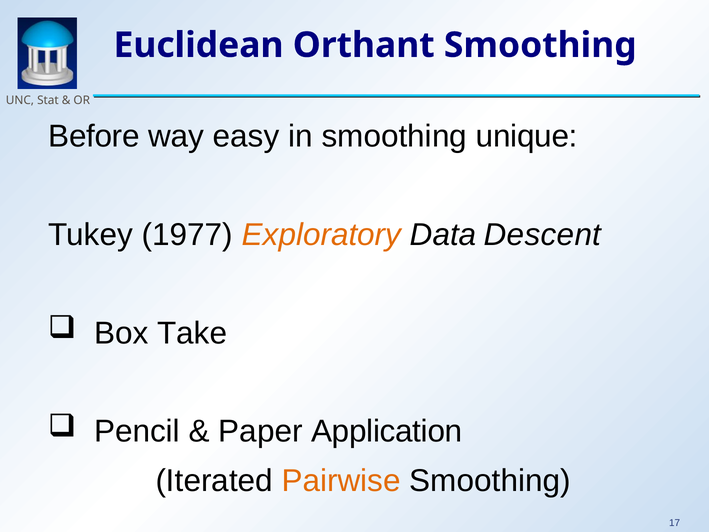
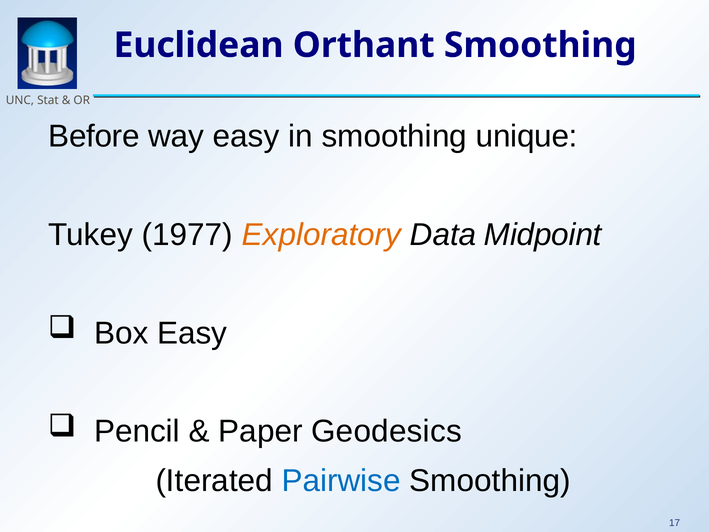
Descent: Descent -> Midpoint
Box Take: Take -> Easy
Application: Application -> Geodesics
Pairwise colour: orange -> blue
